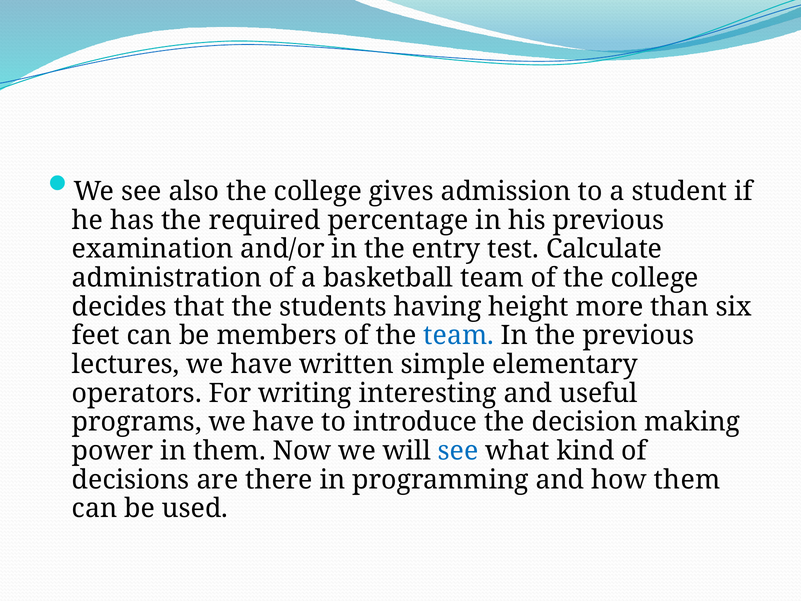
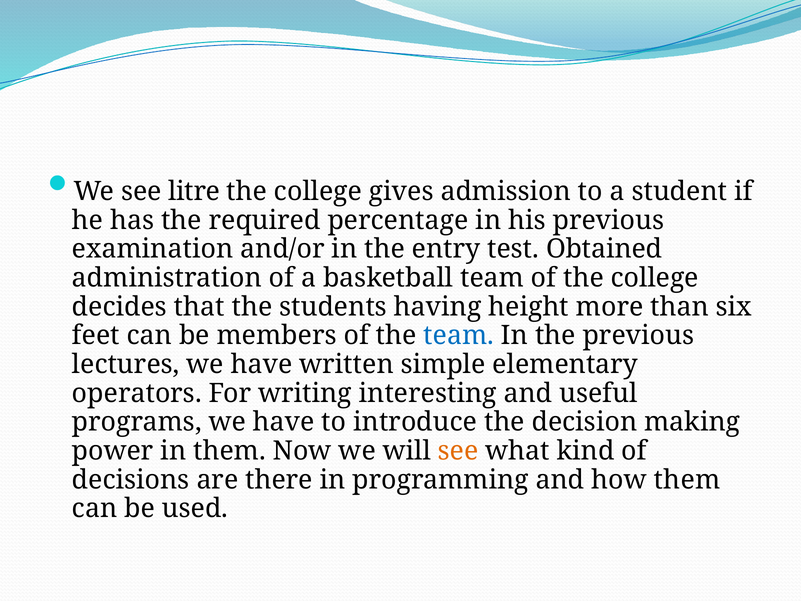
also: also -> litre
Calculate: Calculate -> Obtained
see at (458, 451) colour: blue -> orange
